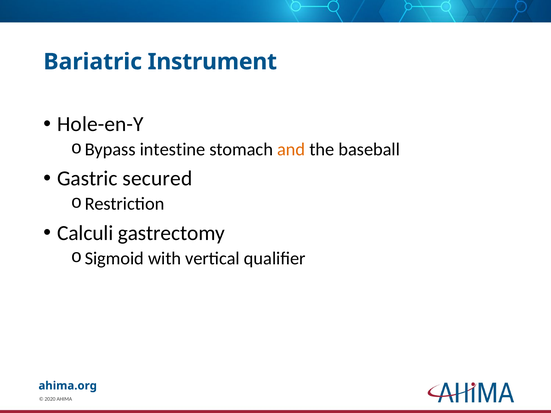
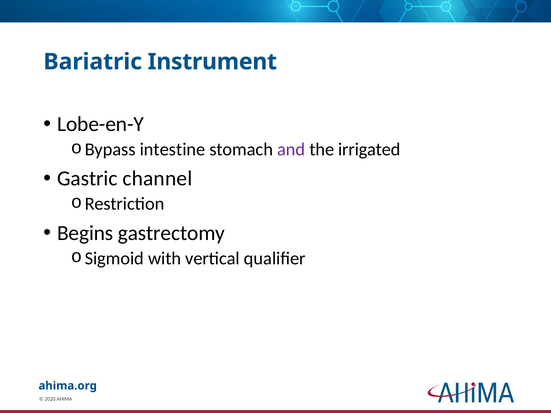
Hole-en-Y: Hole-en-Y -> Lobe-en-Y
and colour: orange -> purple
baseball: baseball -> irrigated
secured: secured -> channel
Calculi: Calculi -> Begins
